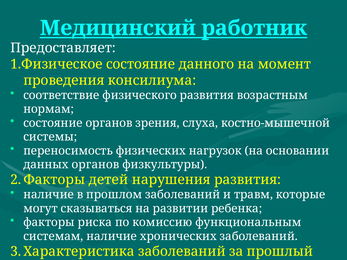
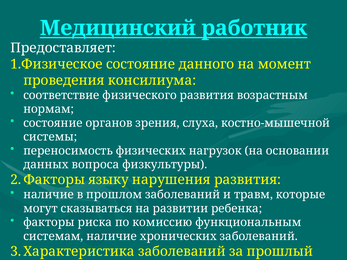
данных органов: органов -> вопроса
детей: детей -> языку
